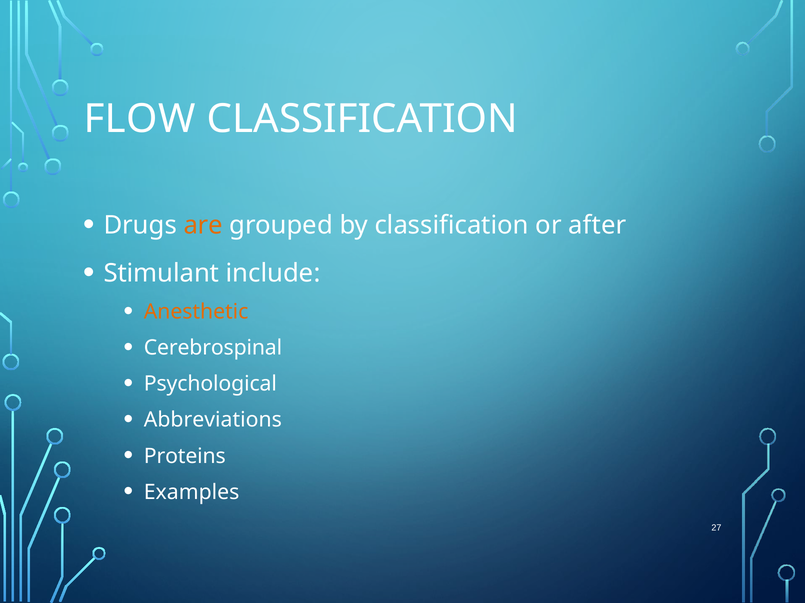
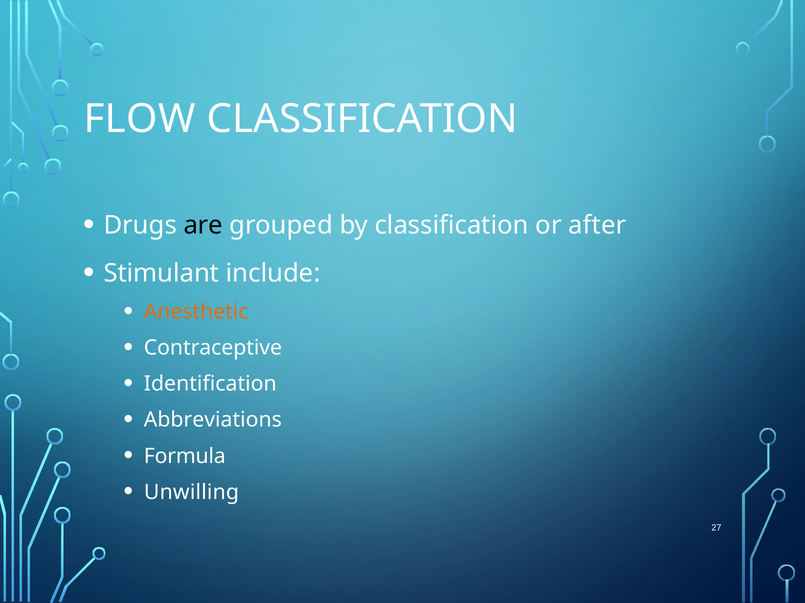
are colour: orange -> black
Cerebrospinal: Cerebrospinal -> Contraceptive
Psychological: Psychological -> Identification
Proteins: Proteins -> Formula
Examples: Examples -> Unwilling
